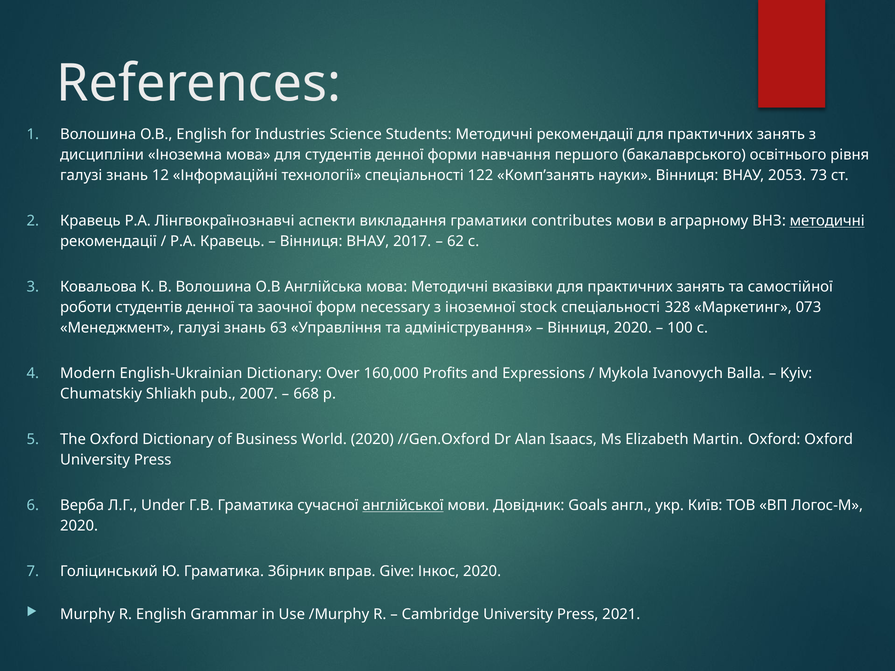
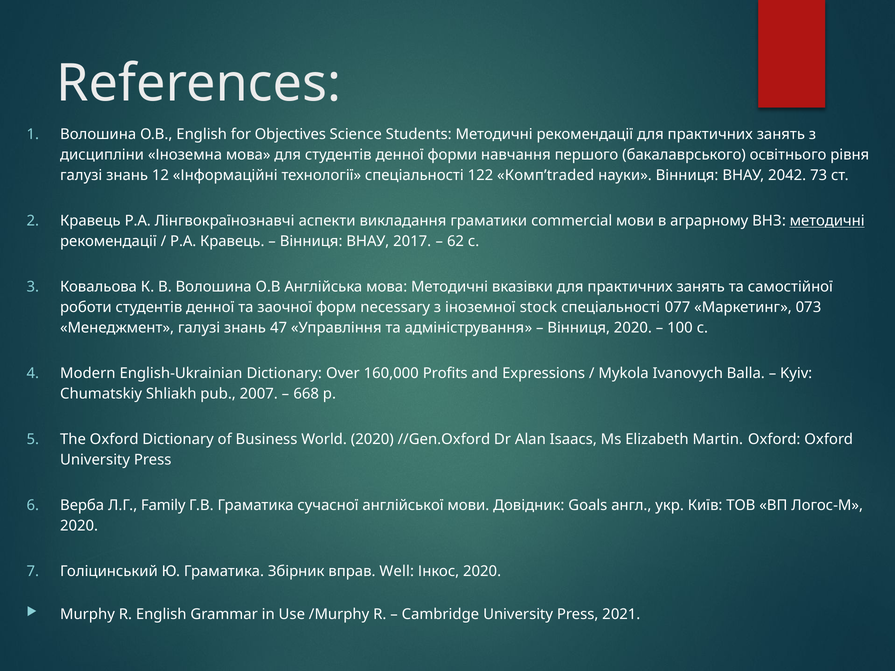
Industries: Industries -> Objectives
Комп’занять: Комп’занять -> Комп’traded
2053: 2053 -> 2042
contributes: contributes -> commercial
328: 328 -> 077
63: 63 -> 47
Under: Under -> Family
англійської underline: present -> none
Give: Give -> Well
